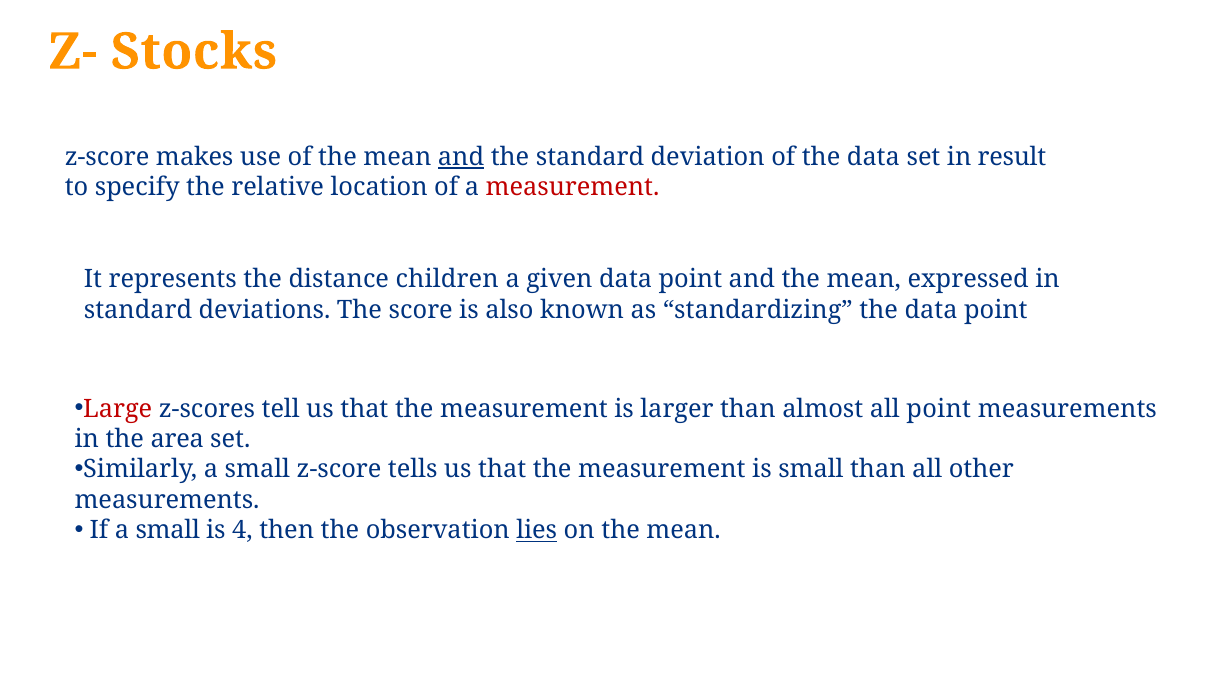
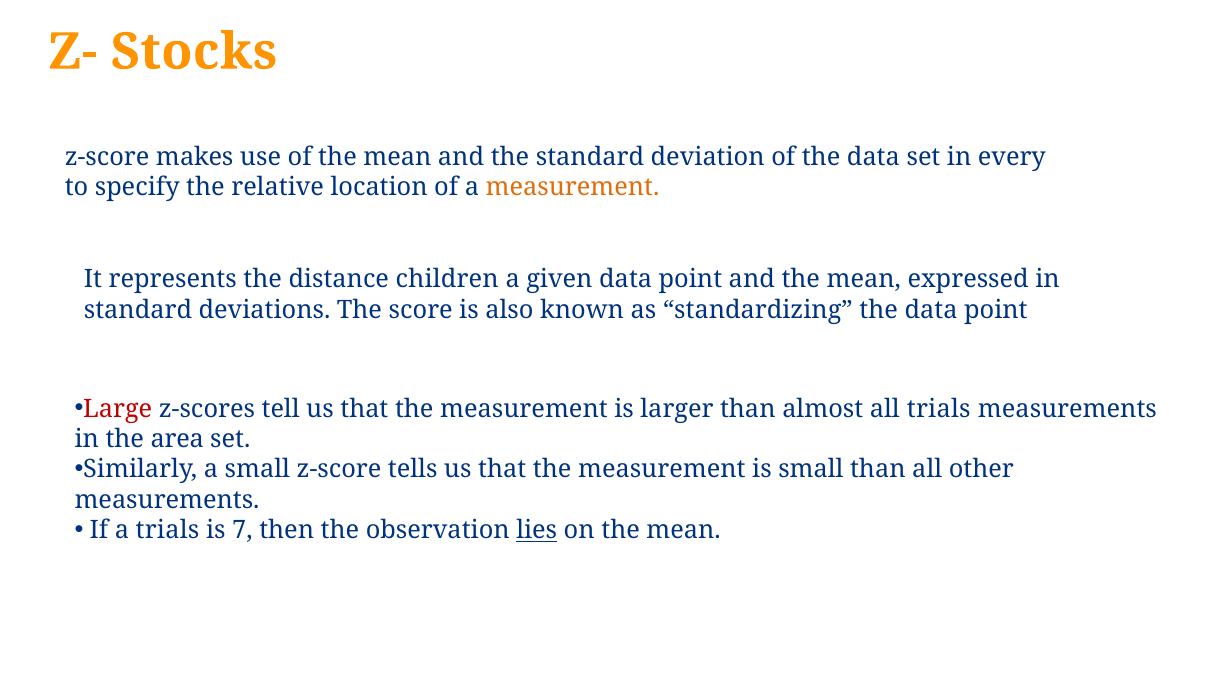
and at (461, 157) underline: present -> none
result: result -> every
measurement at (573, 187) colour: red -> orange
all point: point -> trials
If a small: small -> trials
4: 4 -> 7
